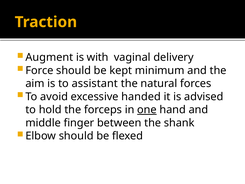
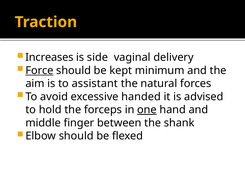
Augment: Augment -> Increases
with: with -> side
Force underline: none -> present
